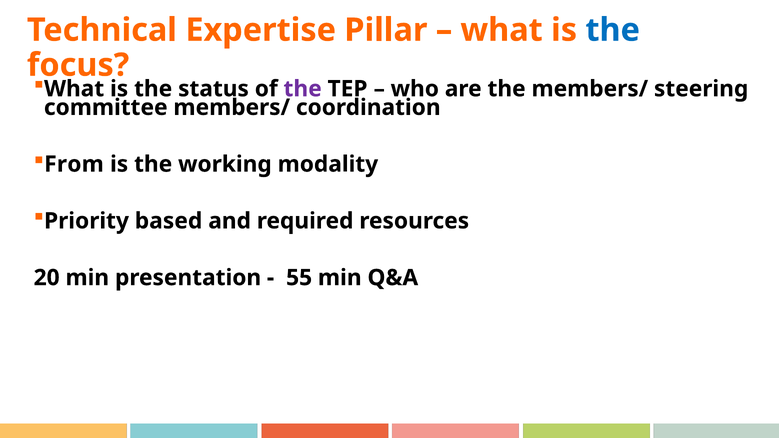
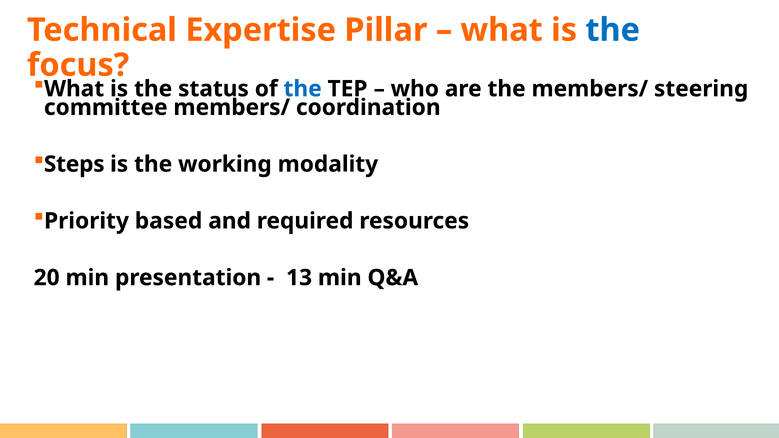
the at (303, 89) colour: purple -> blue
From: From -> Steps
55: 55 -> 13
